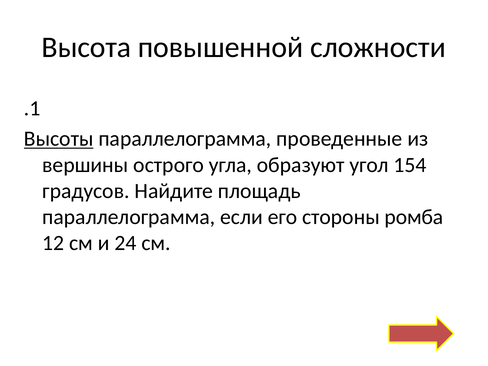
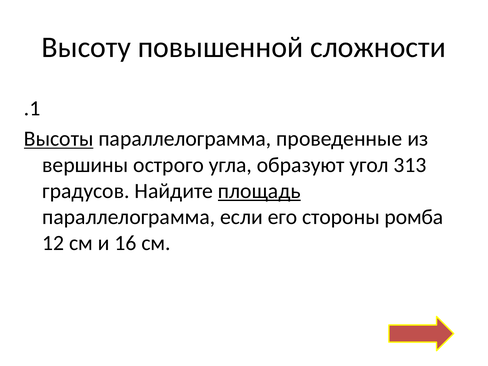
Высота: Высота -> Высоту
154: 154 -> 313
площадь underline: none -> present
24: 24 -> 16
